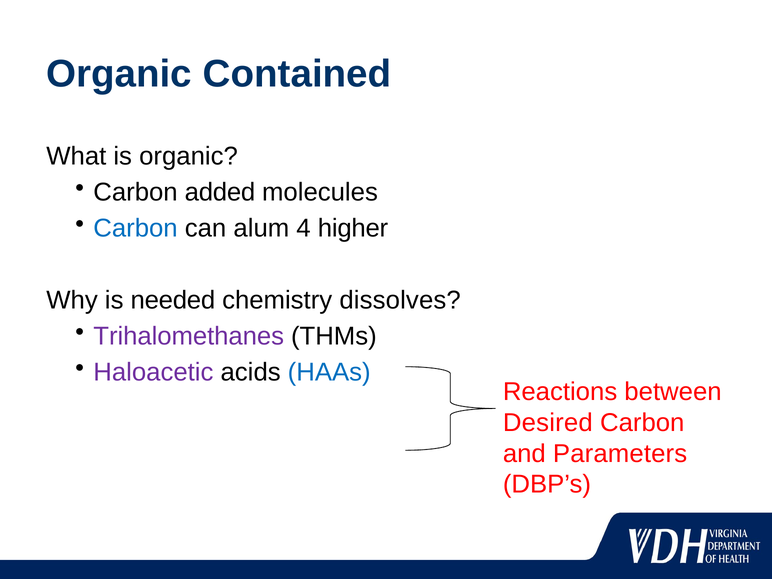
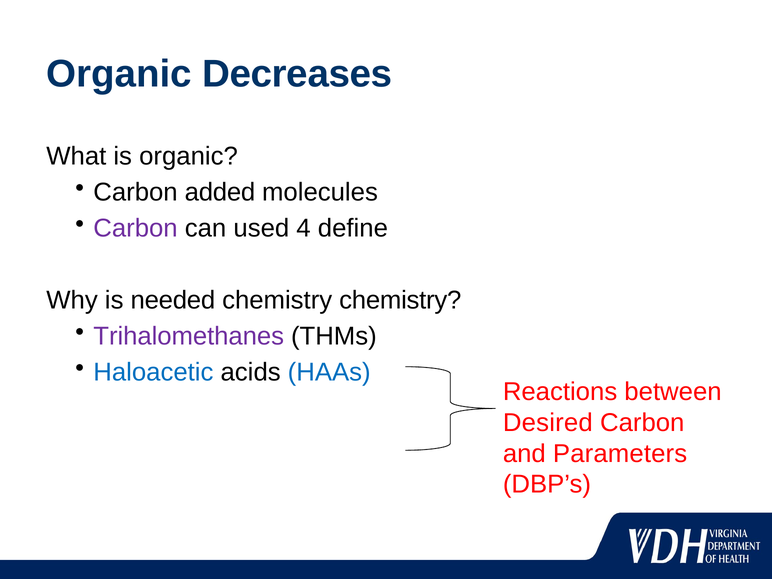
Contained: Contained -> Decreases
Carbon at (136, 228) colour: blue -> purple
alum: alum -> used
higher: higher -> define
chemistry dissolves: dissolves -> chemistry
Haloacetic colour: purple -> blue
